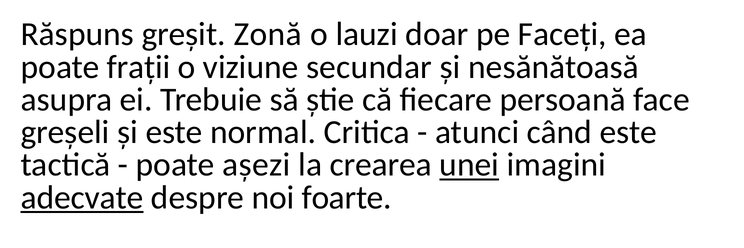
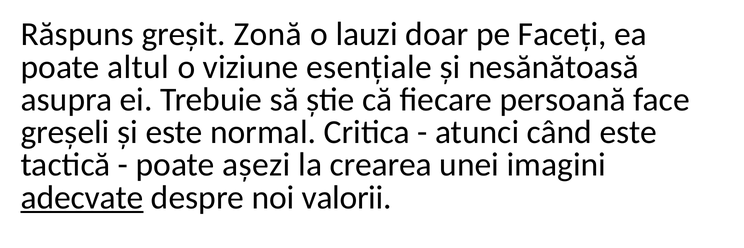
frații: frații -> altul
secundar: secundar -> esențiale
unei underline: present -> none
foarte: foarte -> valorii
